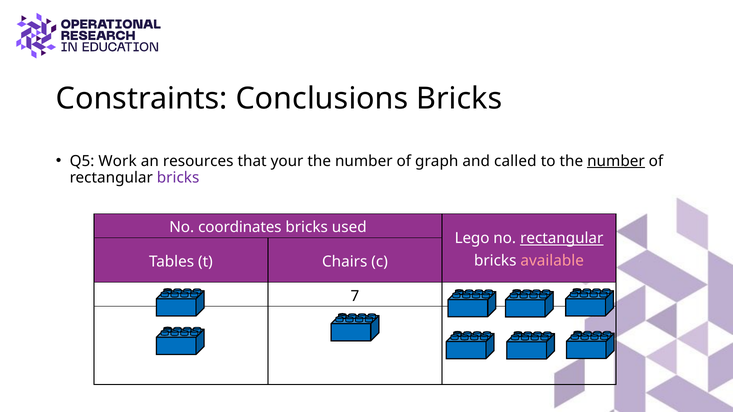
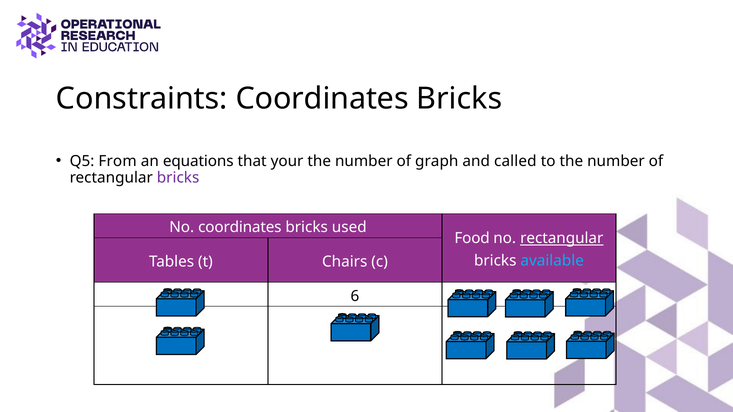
Constraints Conclusions: Conclusions -> Coordinates
Work: Work -> From
resources: resources -> equations
number at (616, 161) underline: present -> none
Lego: Lego -> Food
available colour: pink -> light blue
7 at (355, 296): 7 -> 6
